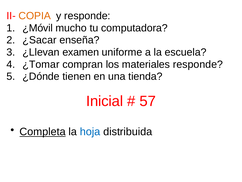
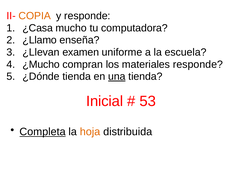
¿Móvil: ¿Móvil -> ¿Casa
¿Sacar: ¿Sacar -> ¿Llamo
¿Tomar: ¿Tomar -> ¿Mucho
¿Dónde tienen: tienen -> tienda
una underline: none -> present
57: 57 -> 53
hoja colour: blue -> orange
